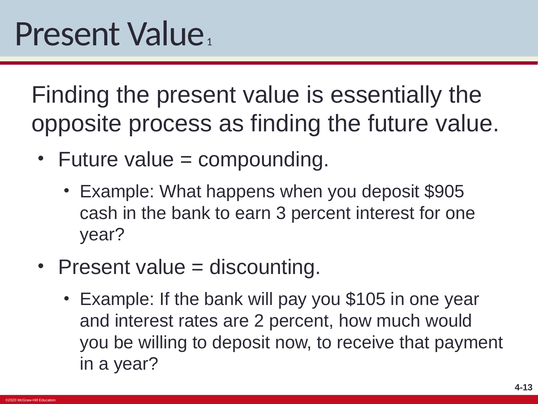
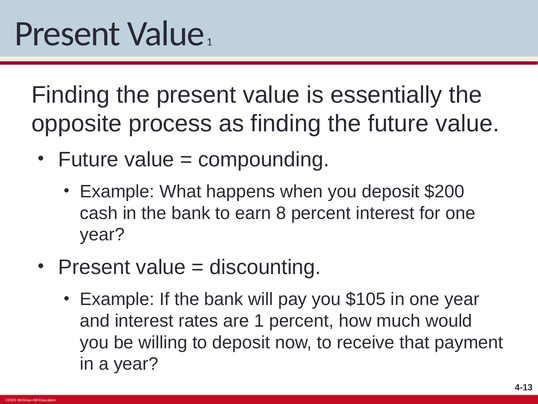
$905: $905 -> $200
3: 3 -> 8
are 2: 2 -> 1
